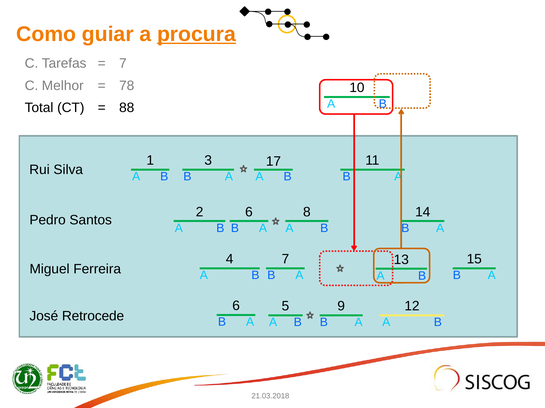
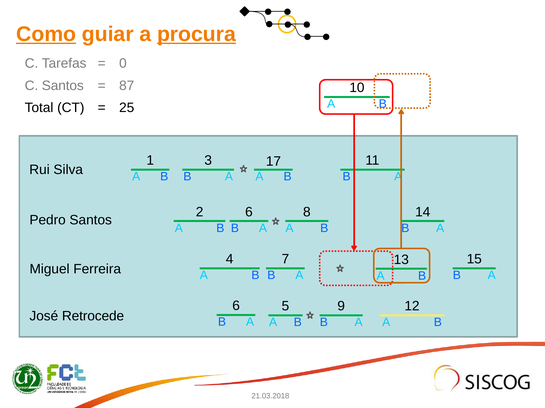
Como underline: none -> present
7 at (123, 64): 7 -> 0
C Melhor: Melhor -> Santos
78: 78 -> 87
88: 88 -> 25
